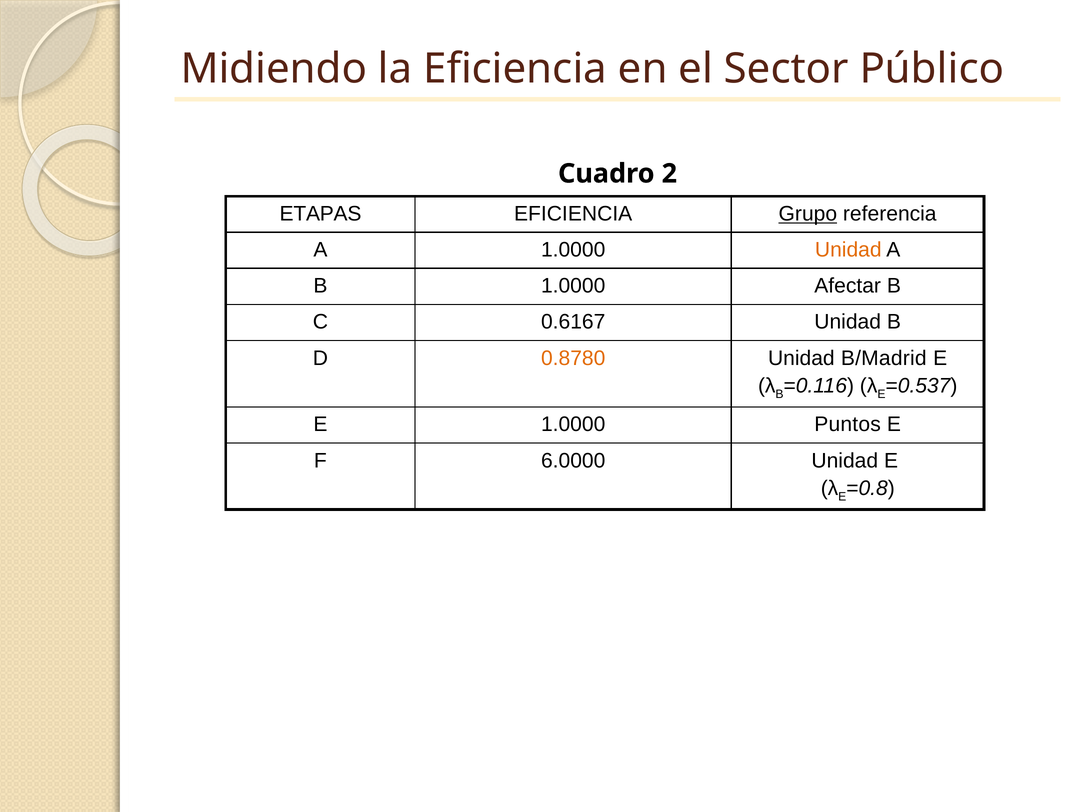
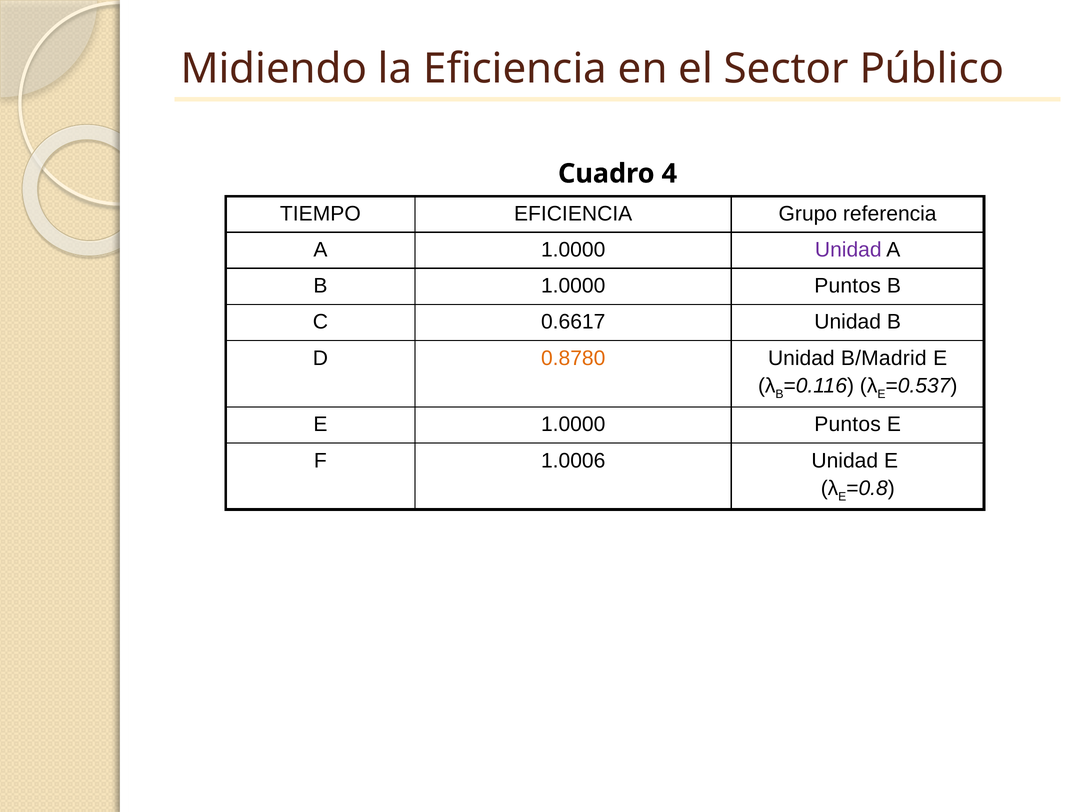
2: 2 -> 4
ETAPAS: ETAPAS -> TIEMPO
Grupo underline: present -> none
Unidad at (848, 250) colour: orange -> purple
B 1.0000 Afectar: Afectar -> Puntos
0.6167: 0.6167 -> 0.6617
6.0000: 6.0000 -> 1.0006
